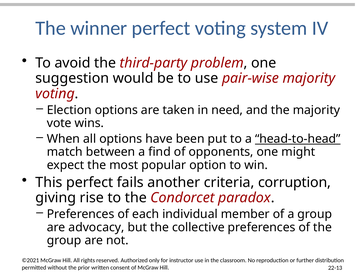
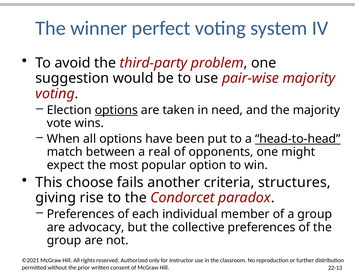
options at (116, 110) underline: none -> present
find: find -> real
This perfect: perfect -> choose
corruption: corruption -> structures
